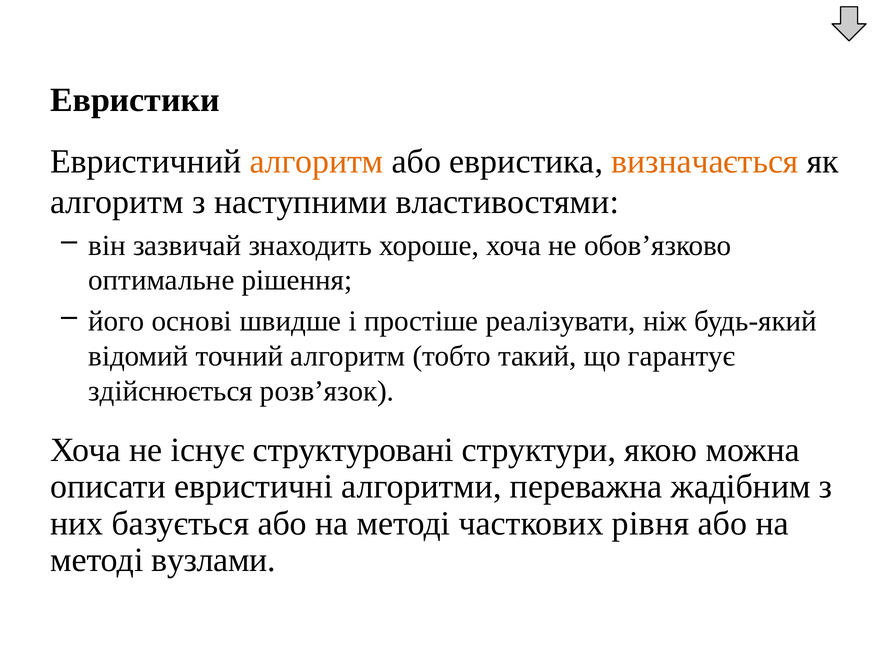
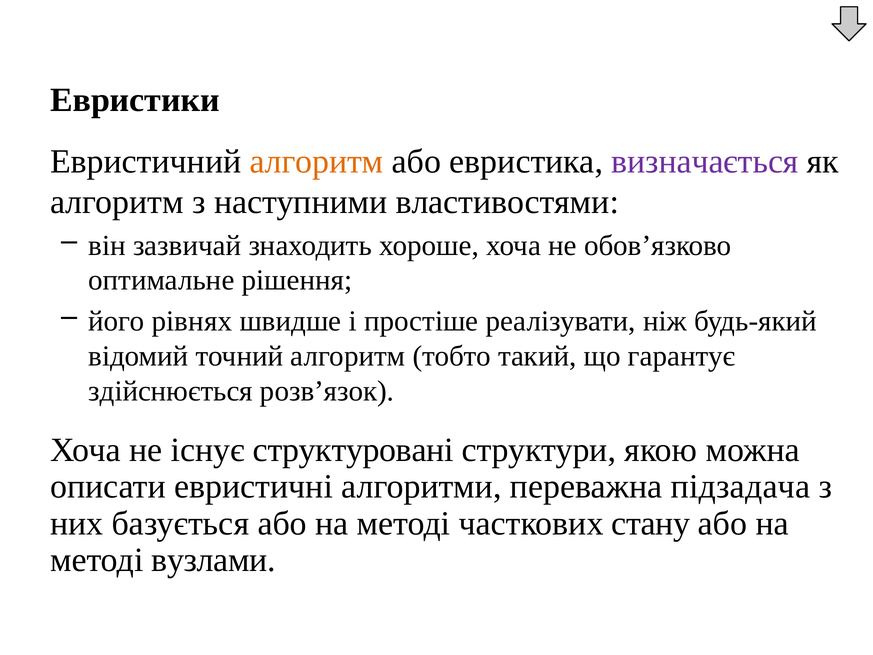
визначається colour: orange -> purple
основі: основі -> рівнях
жадібним: жадібним -> підзадача
рівня: рівня -> стану
